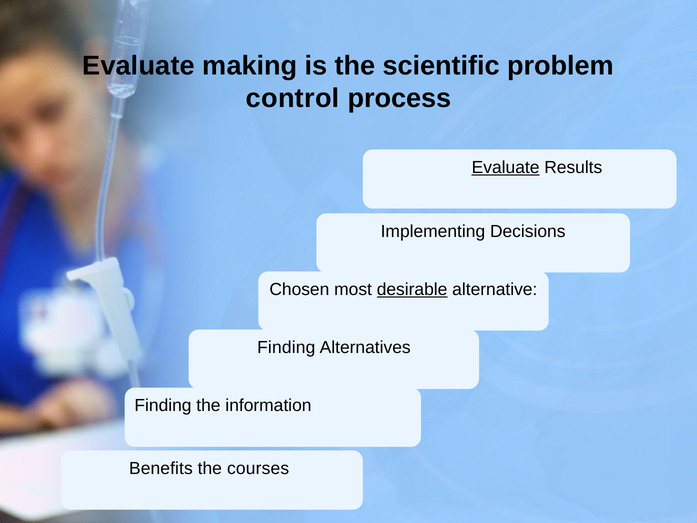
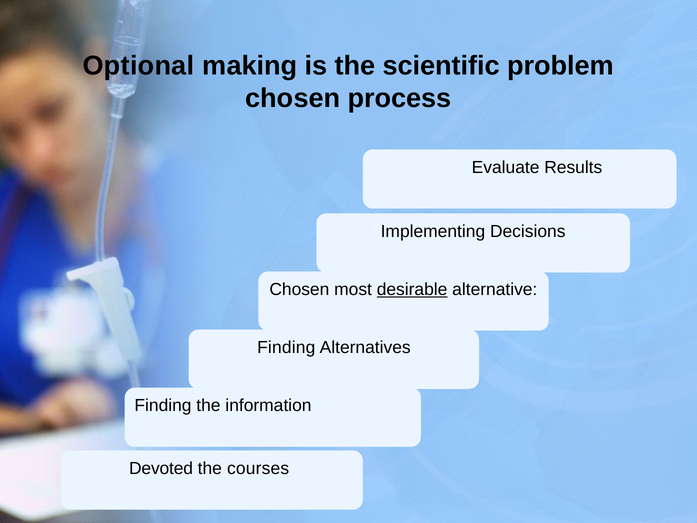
Evaluate at (139, 66): Evaluate -> Optional
control at (293, 98): control -> chosen
Evaluate at (506, 167) underline: present -> none
Benefits: Benefits -> Devoted
